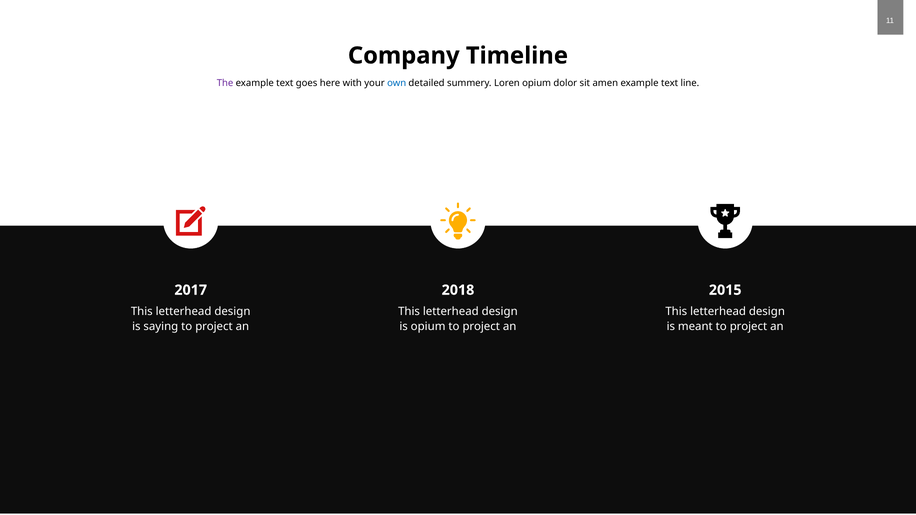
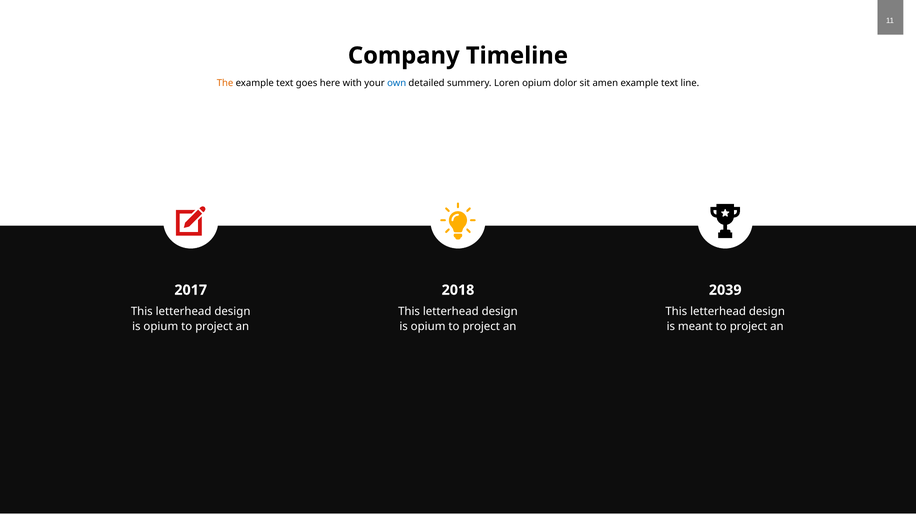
The colour: purple -> orange
2015: 2015 -> 2039
saying at (161, 327): saying -> opium
